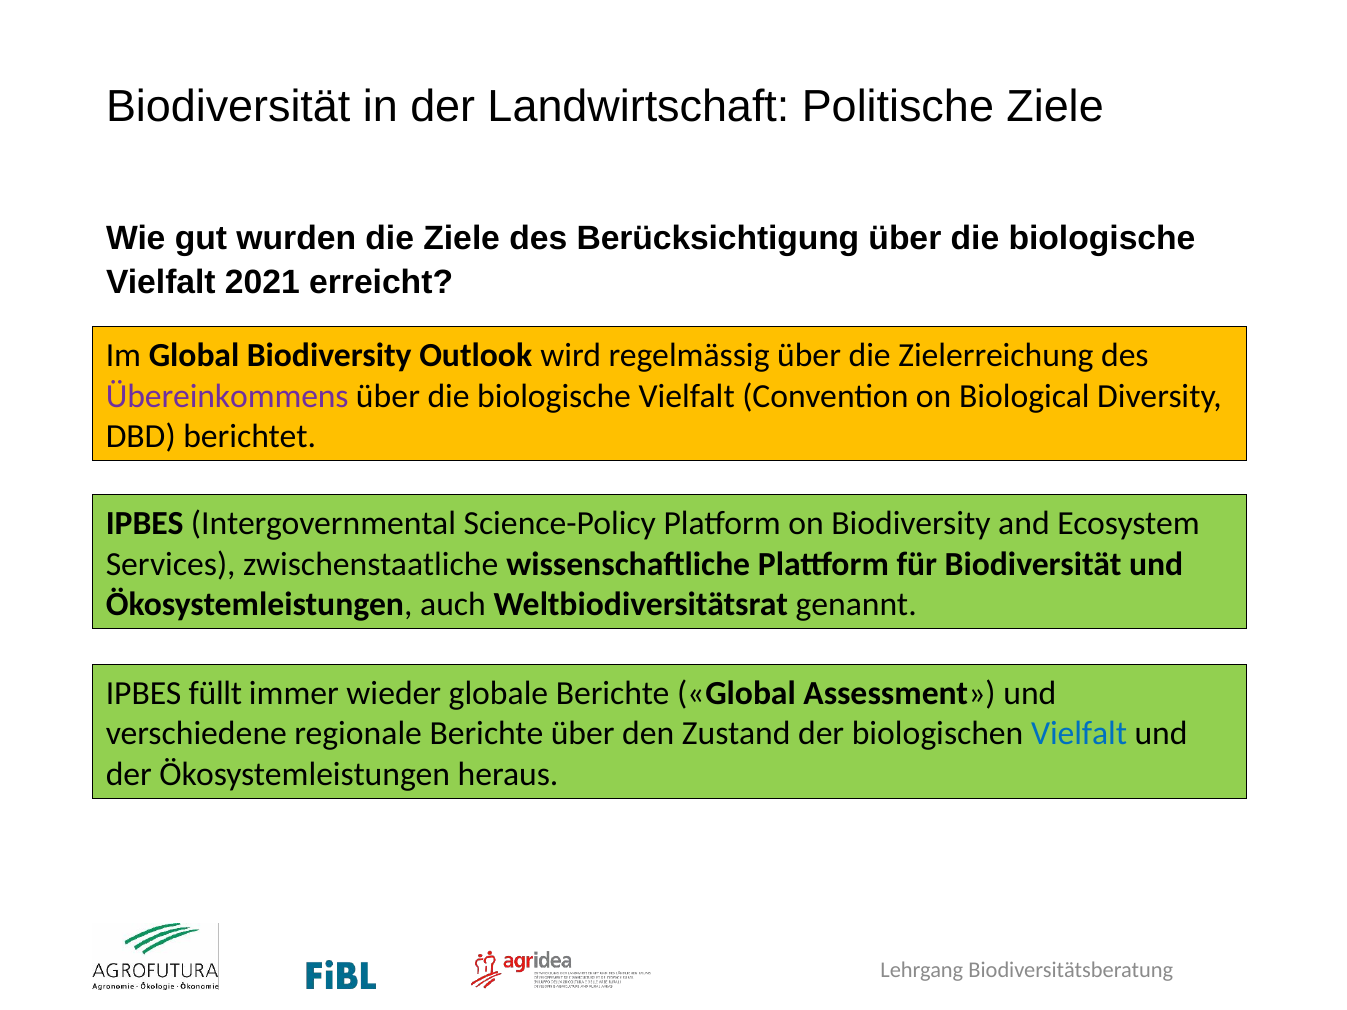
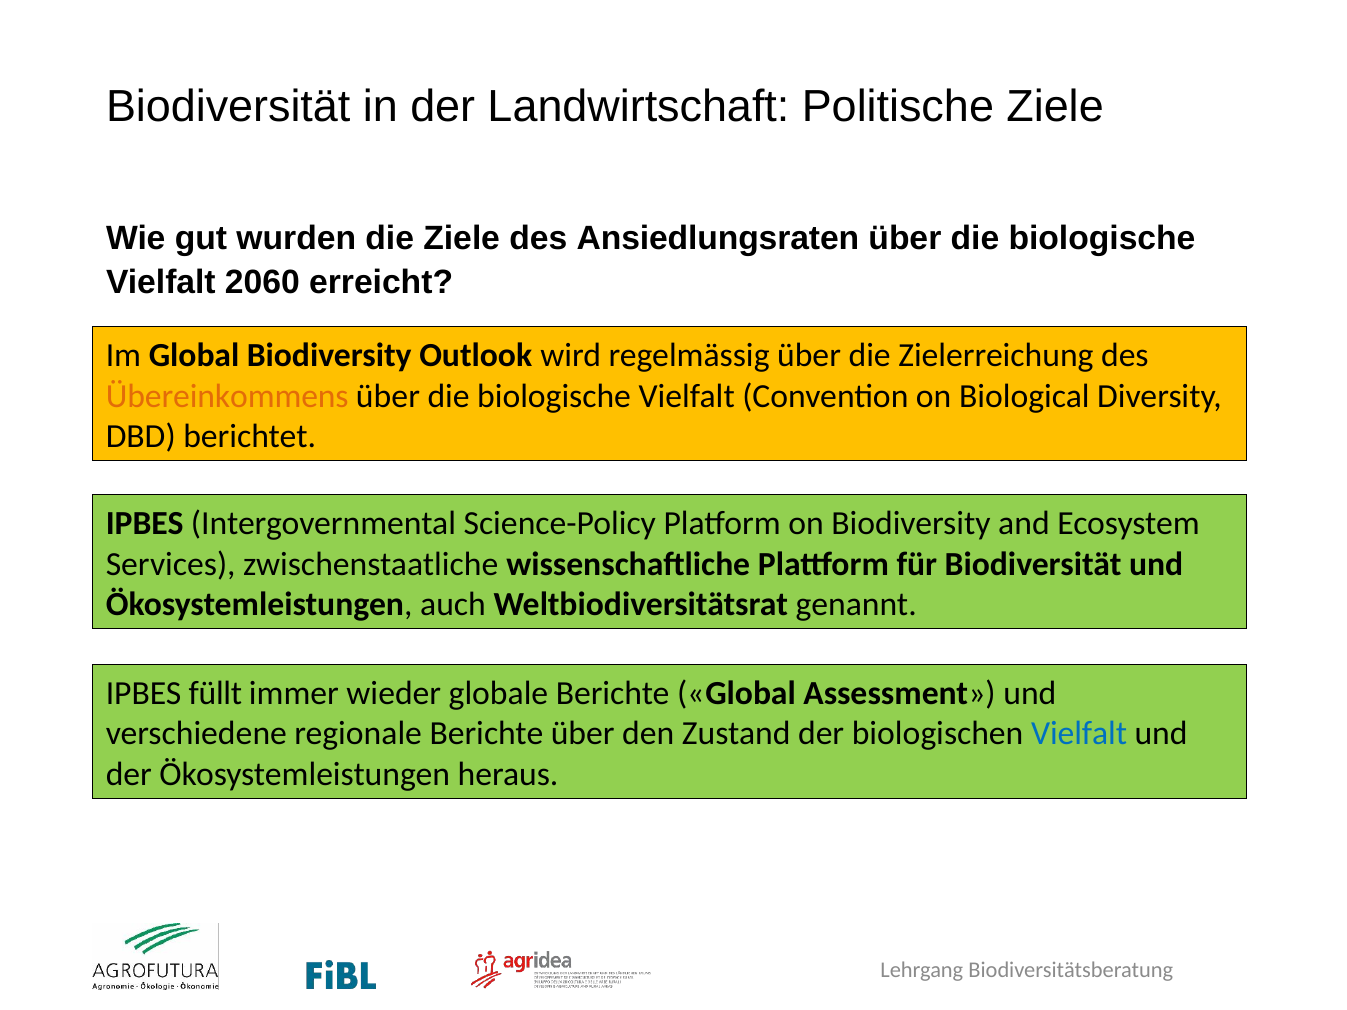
Berücksichtigung: Berücksichtigung -> Ansiedlungsraten
2021: 2021 -> 2060
Übereinkommens colour: purple -> orange
